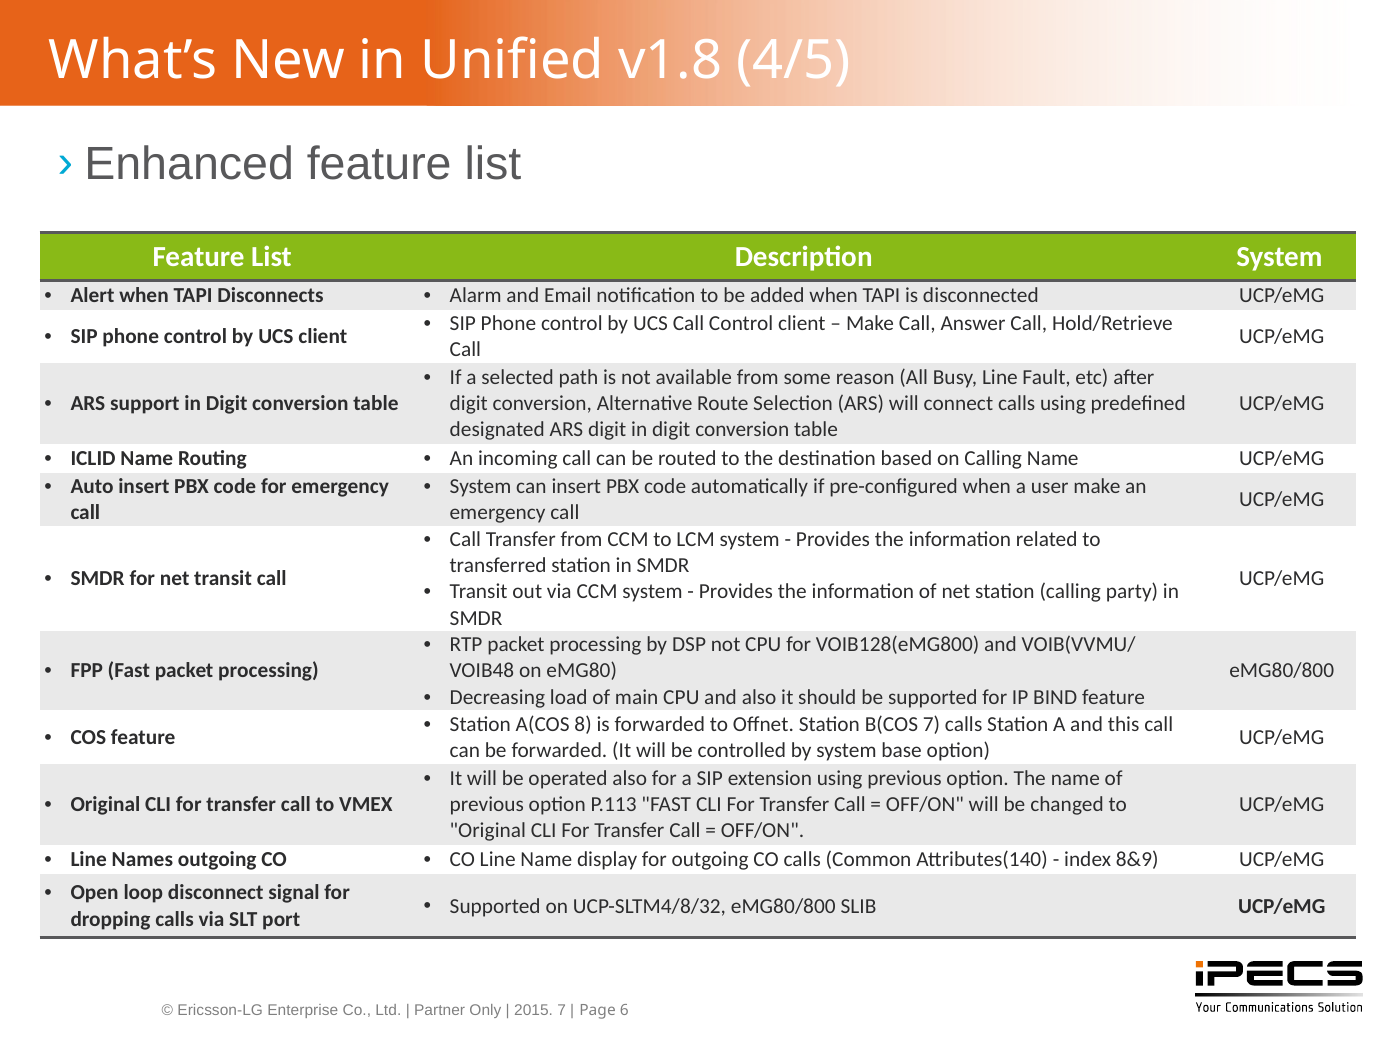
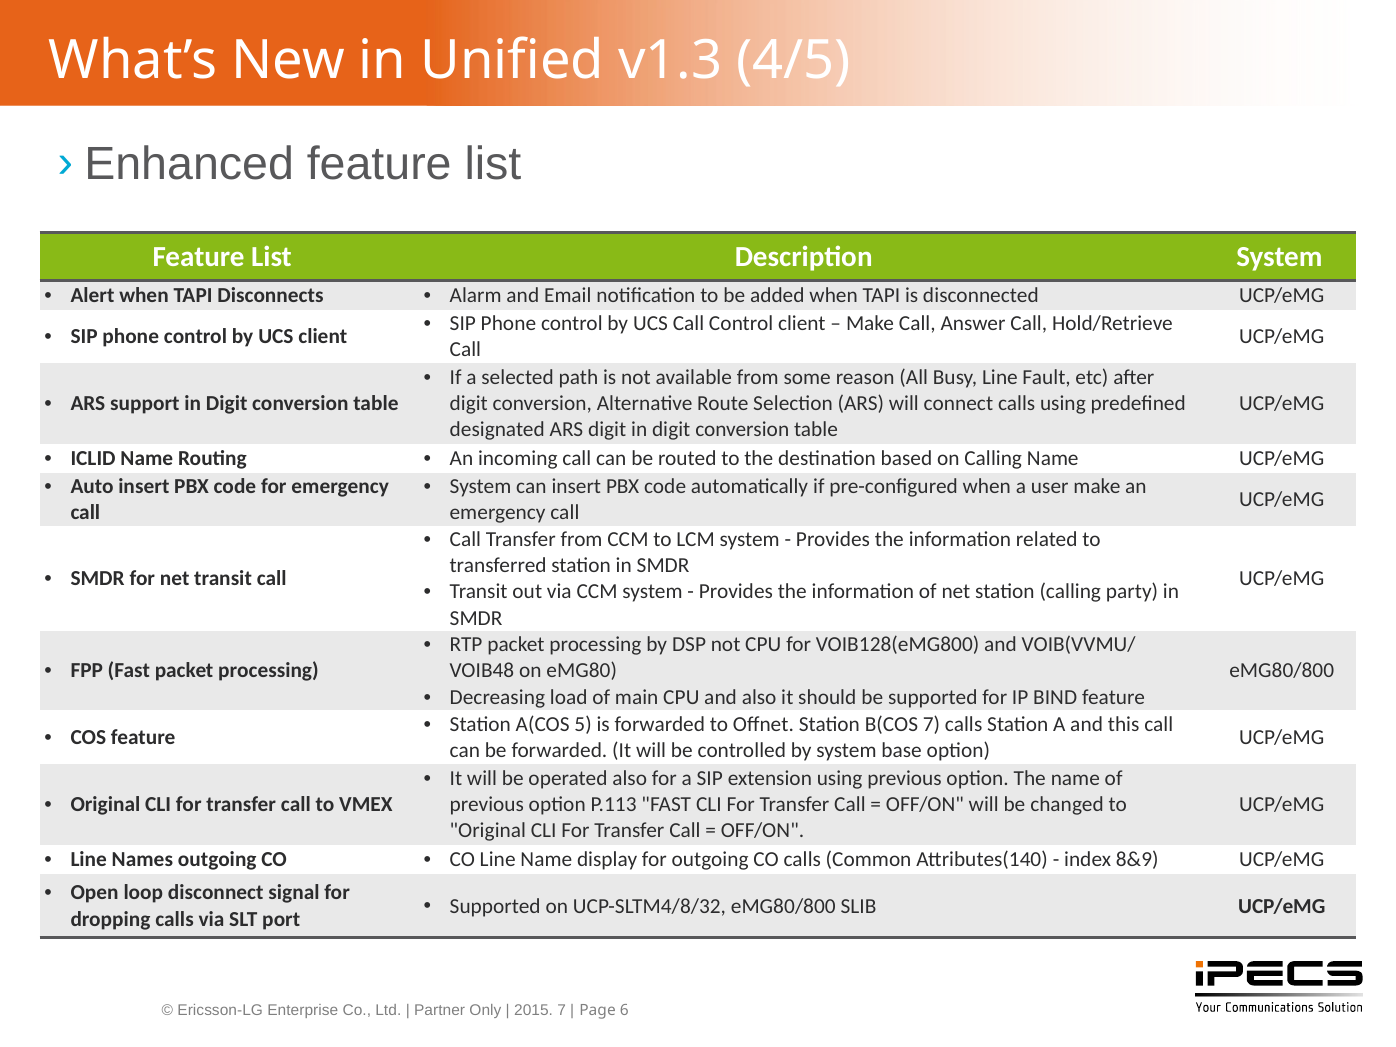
v1.8: v1.8 -> v1.3
8: 8 -> 5
